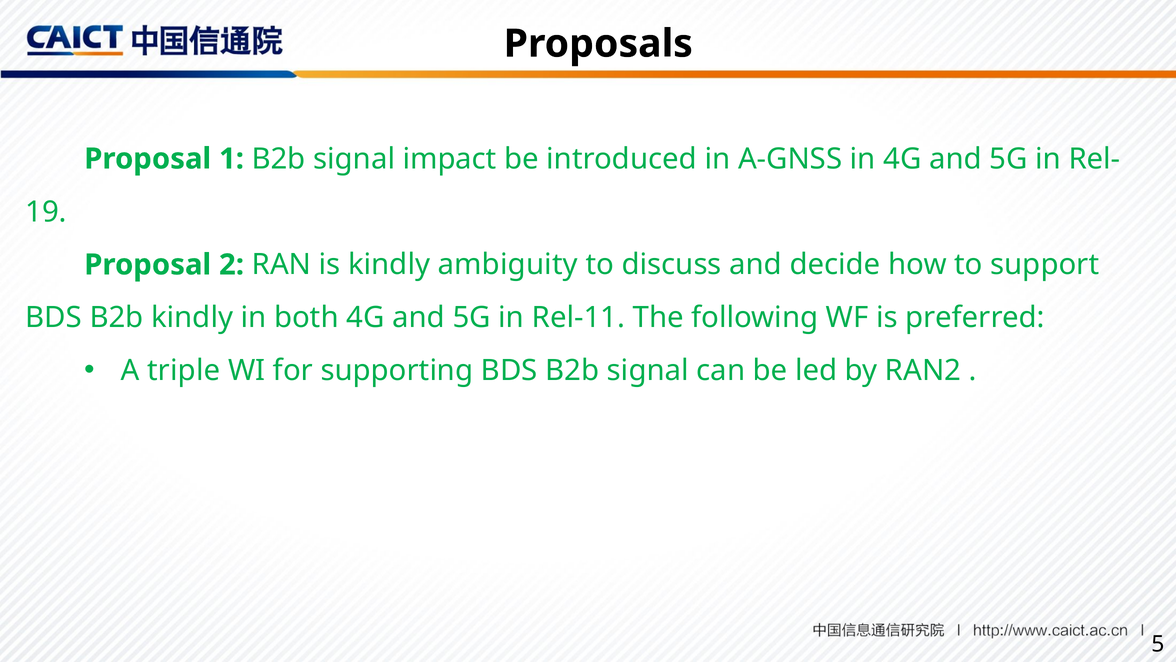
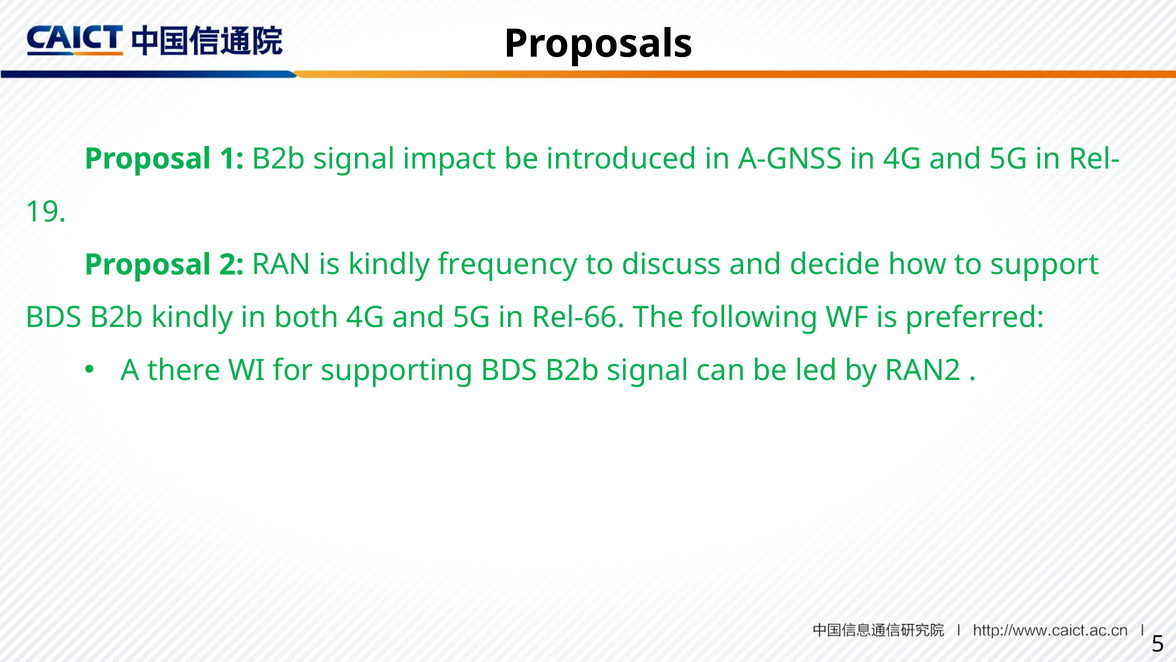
ambiguity: ambiguity -> frequency
Rel-11: Rel-11 -> Rel-66
triple: triple -> there
